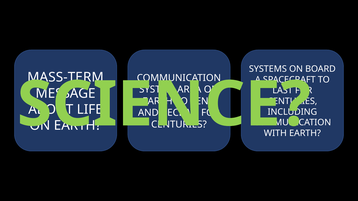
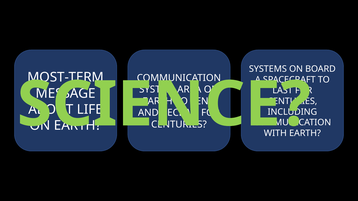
MASS-TERM: MASS-TERM -> MOST-TERM
